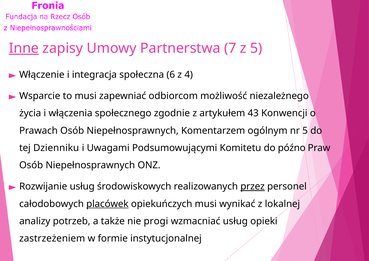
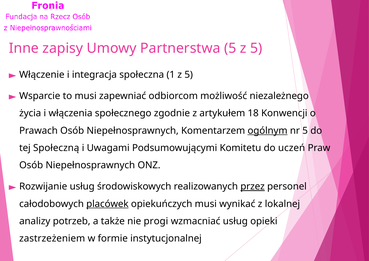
Inne underline: present -> none
Partnerstwa 7: 7 -> 5
6: 6 -> 1
4 at (189, 75): 4 -> 5
43: 43 -> 18
ogólnym underline: none -> present
Dzienniku: Dzienniku -> Społeczną
późno: późno -> uczeń
